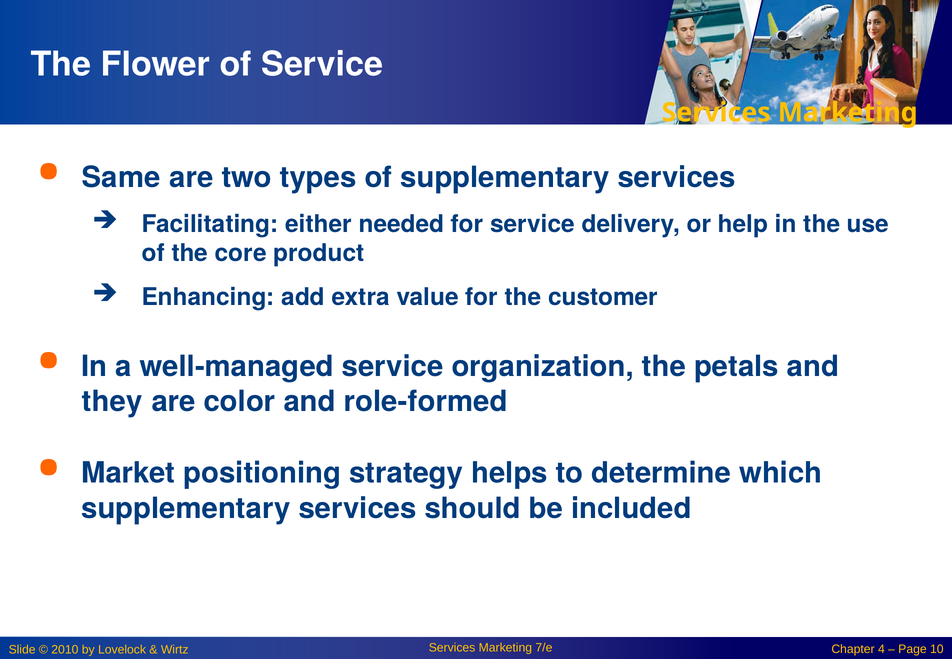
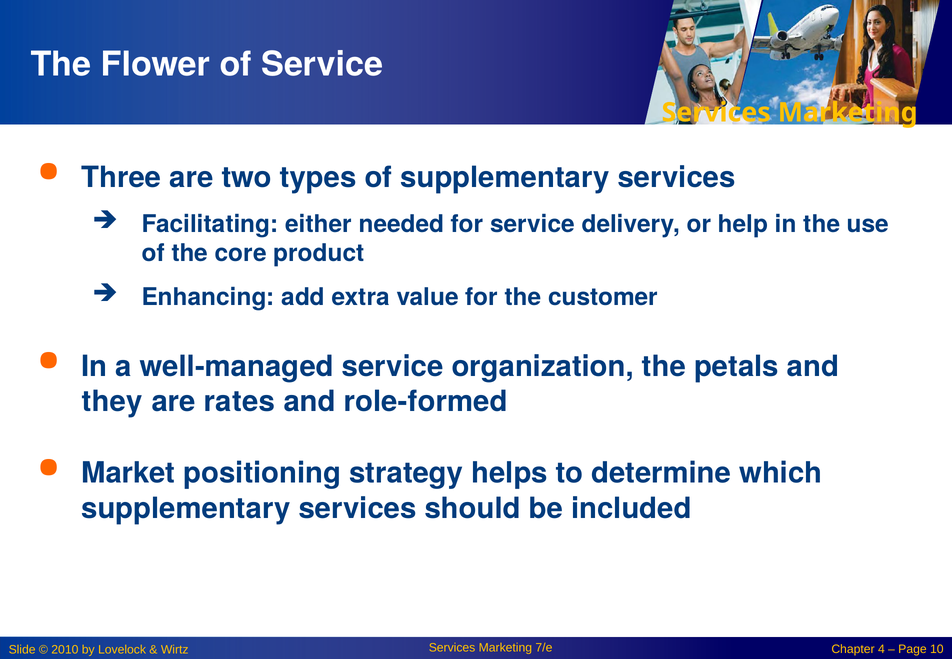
Same: Same -> Three
color: color -> rates
